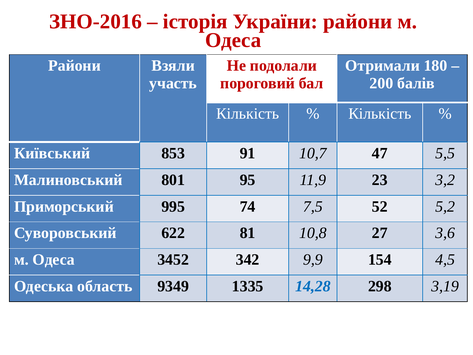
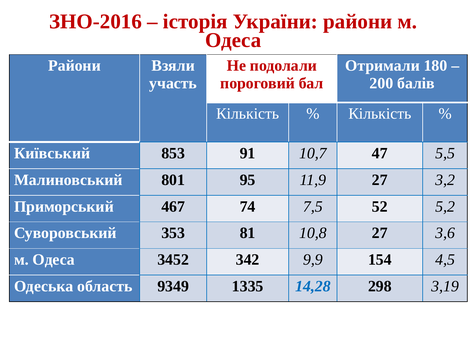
11,9 23: 23 -> 27
995: 995 -> 467
622: 622 -> 353
